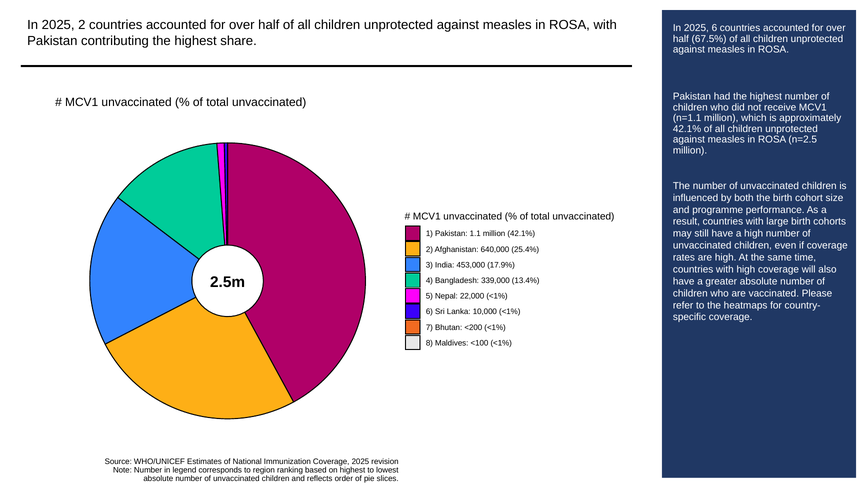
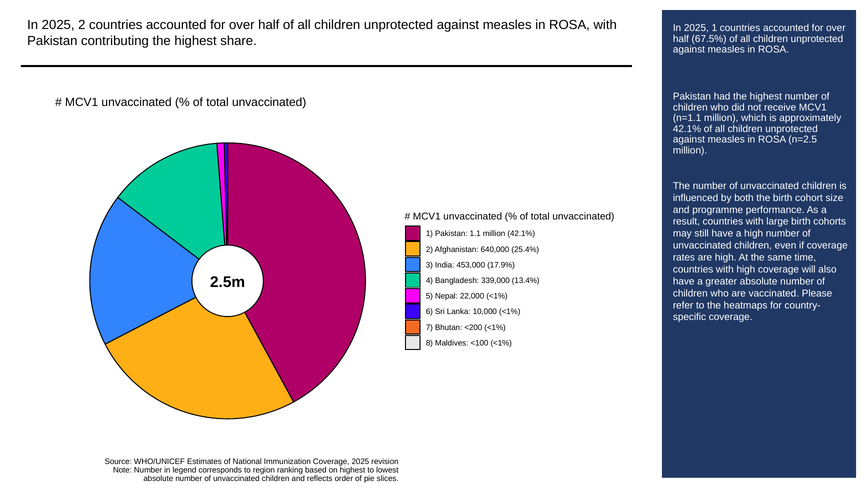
2025 6: 6 -> 1
